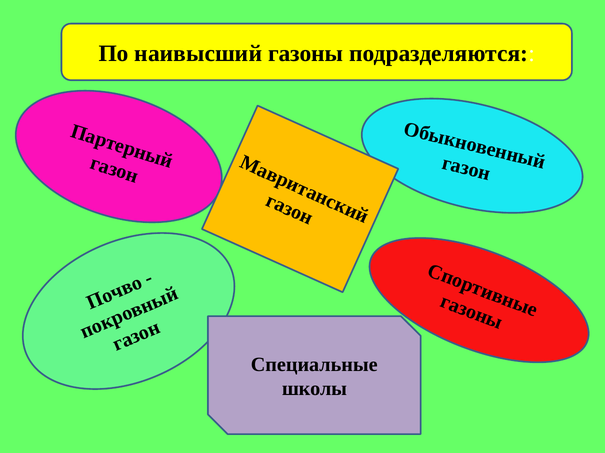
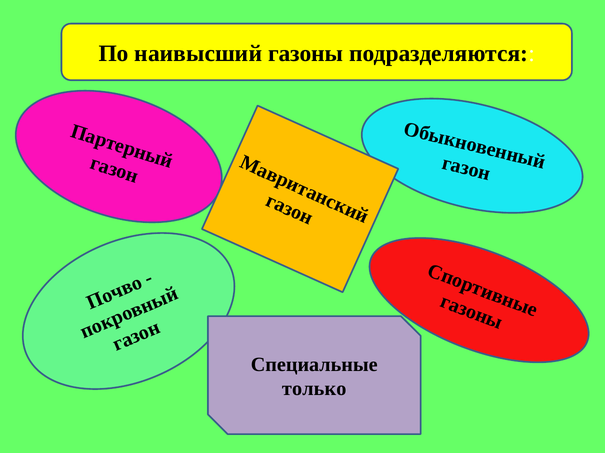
школы: школы -> только
